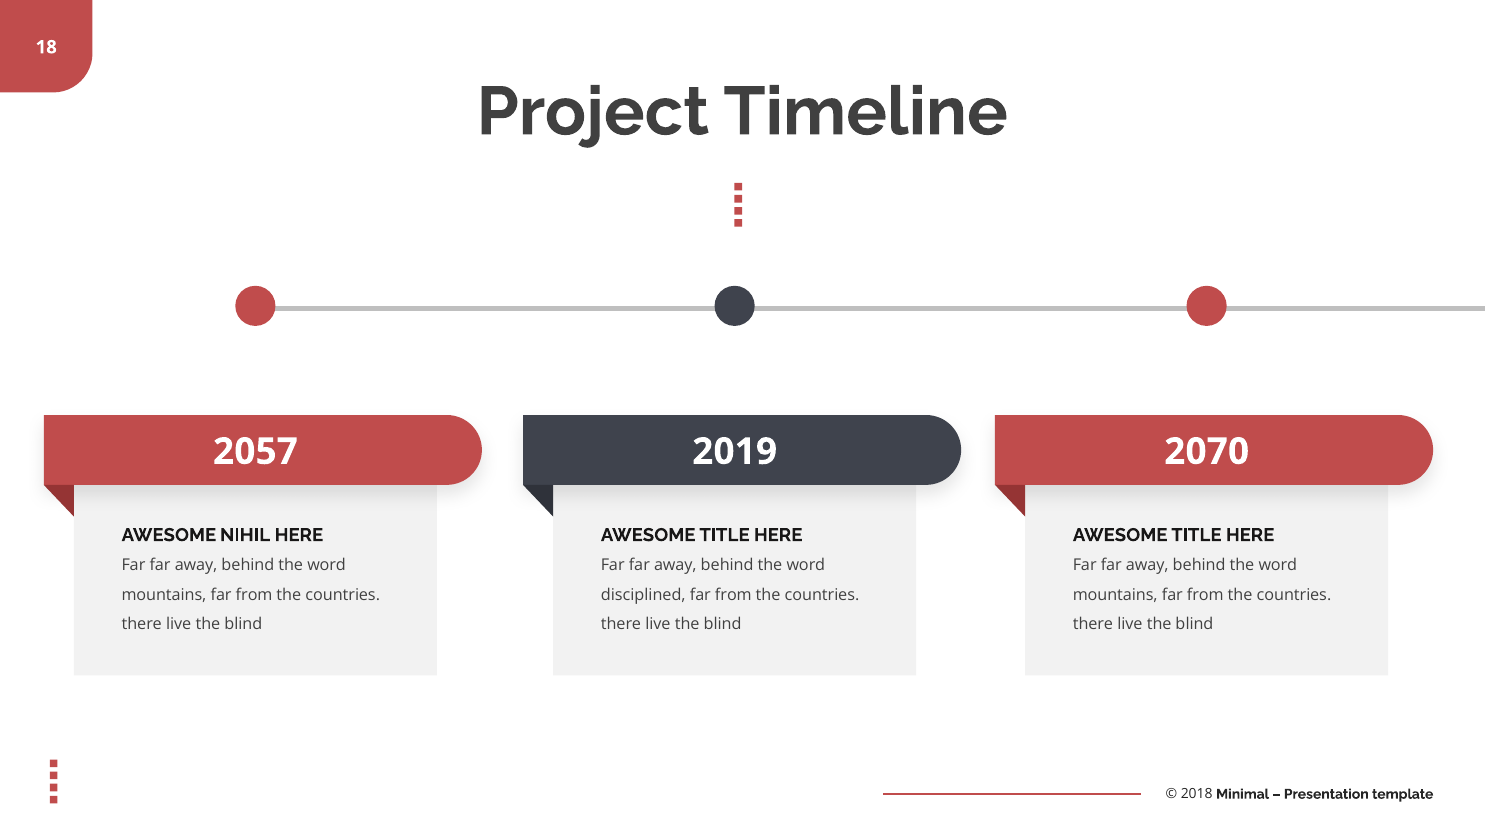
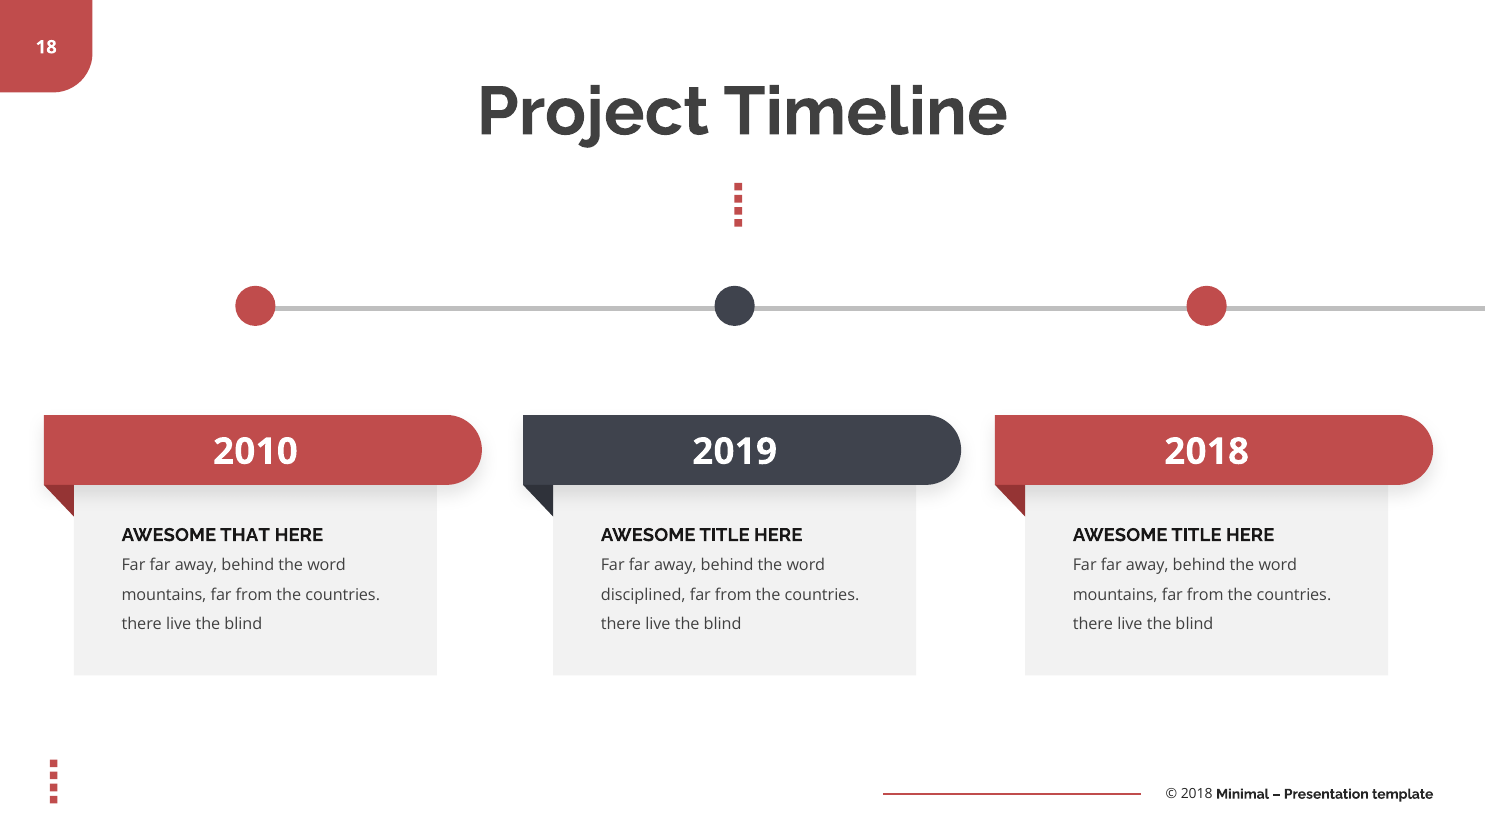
2057: 2057 -> 2010
2070 at (1207, 452): 2070 -> 2018
NIHIL: NIHIL -> THAT
